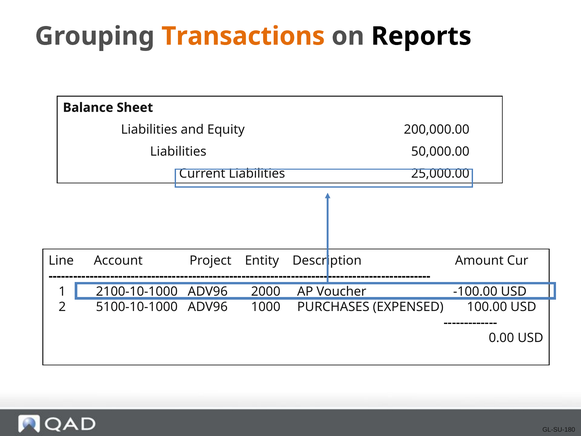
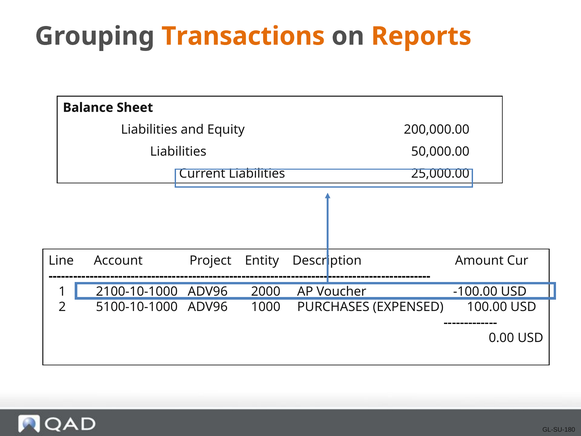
Reports colour: black -> orange
